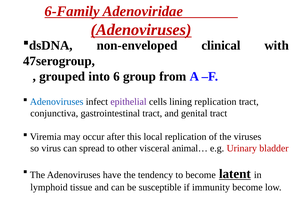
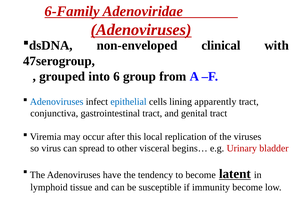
epithelial colour: purple -> blue
lining replication: replication -> apparently
animal…: animal… -> begins…
